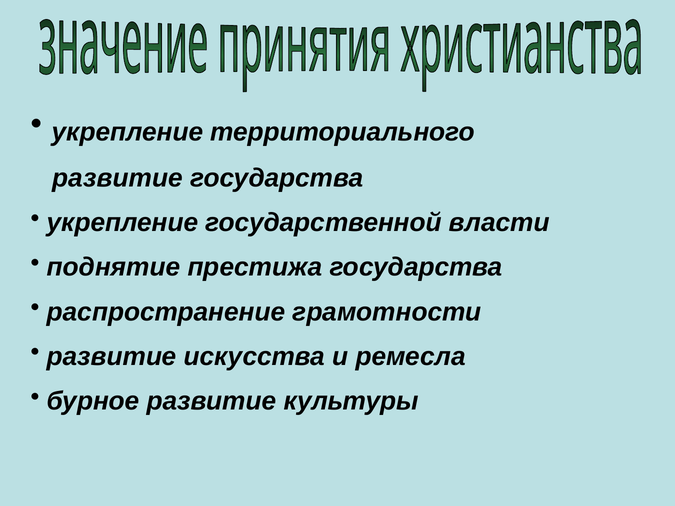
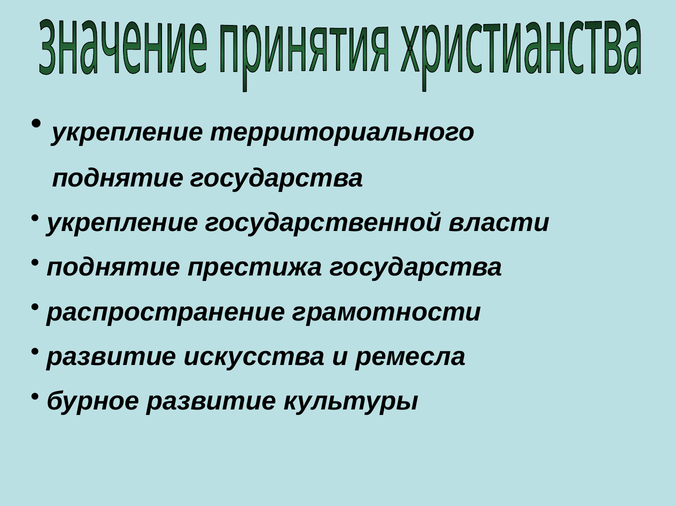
развитие at (118, 178): развитие -> поднятие
